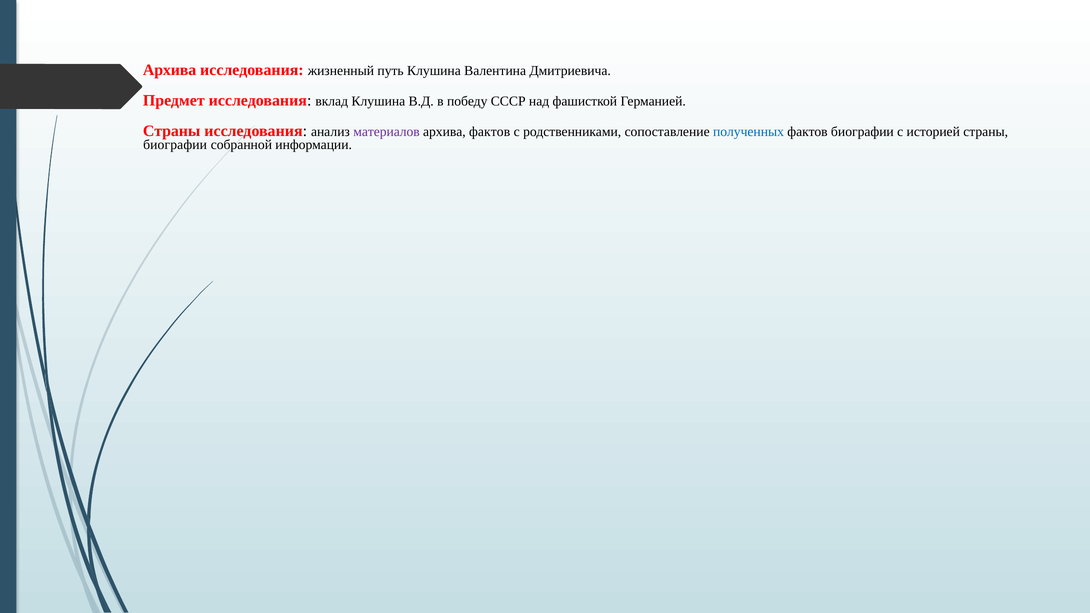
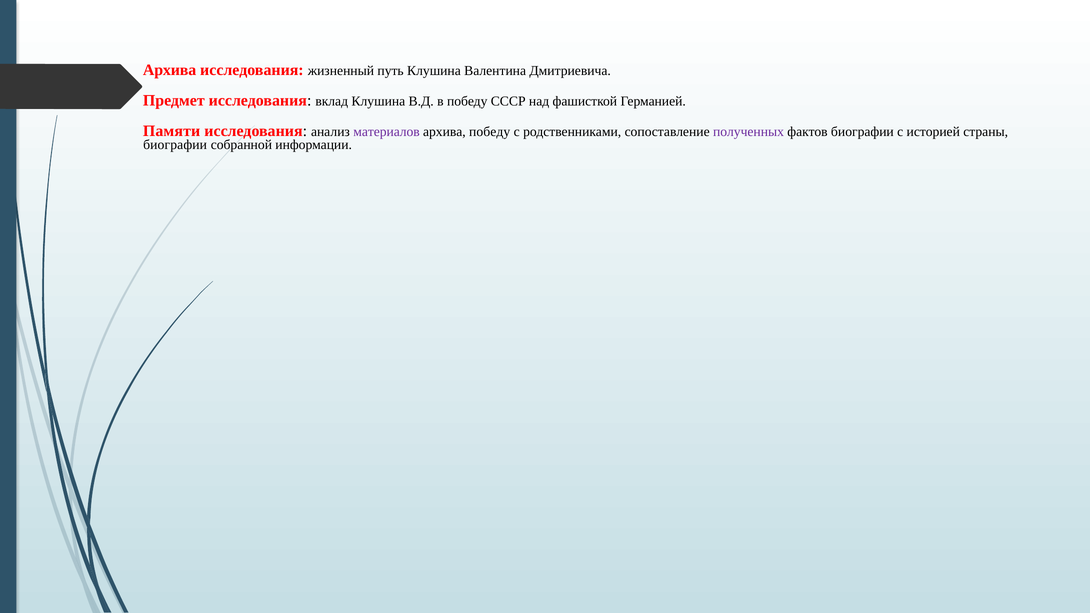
Страны at (172, 131): Страны -> Памяти
архива фактов: фактов -> победу
полученных colour: blue -> purple
